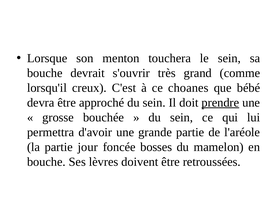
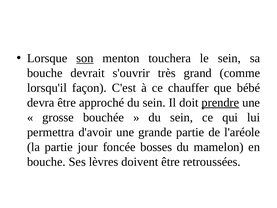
son underline: none -> present
creux: creux -> façon
choanes: choanes -> chauffer
